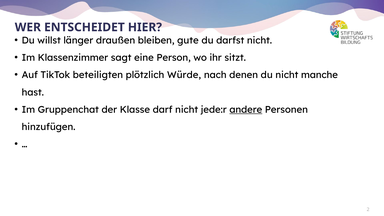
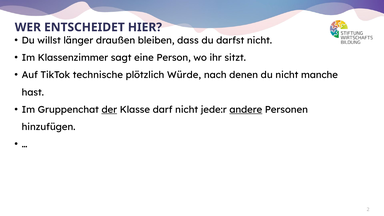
gute: gute -> dass
beteiligten: beteiligten -> technische
der underline: none -> present
